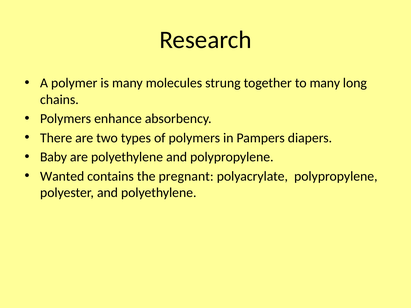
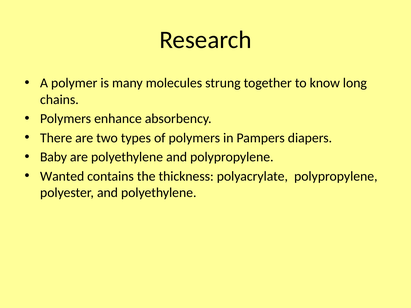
to many: many -> know
pregnant: pregnant -> thickness
